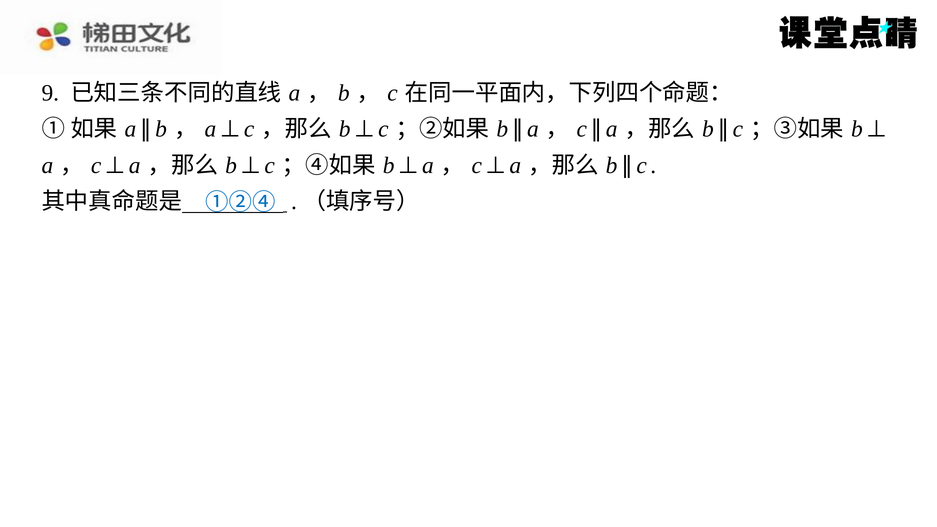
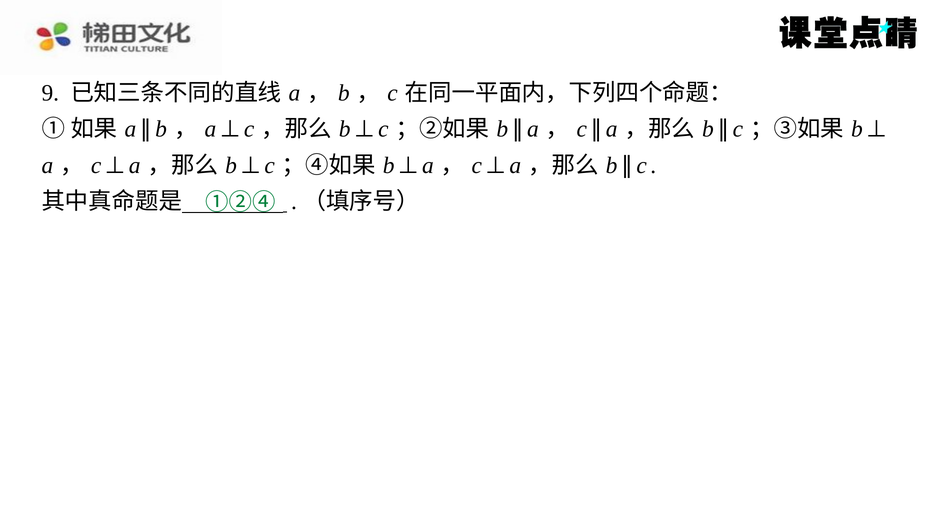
①②④ colour: blue -> green
